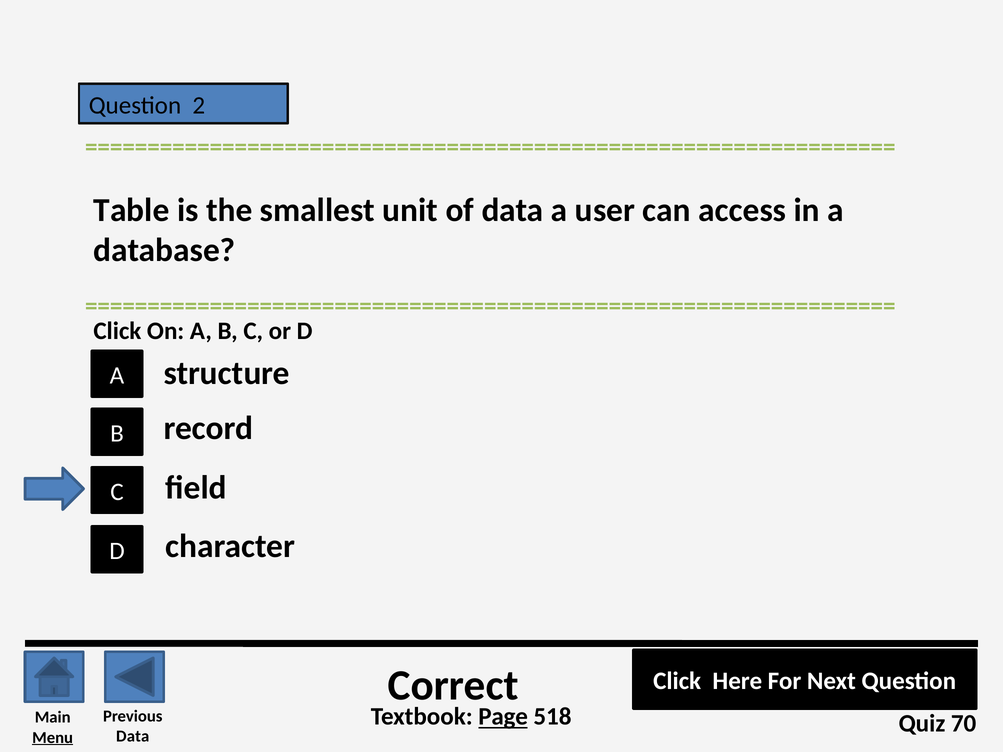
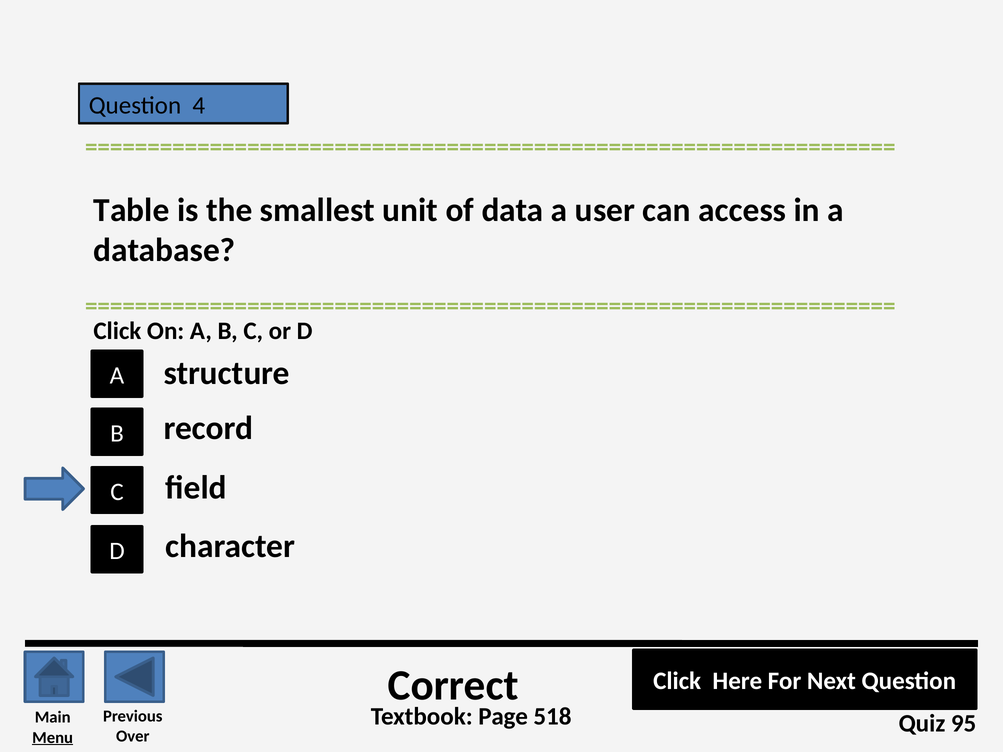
2: 2 -> 4
Page underline: present -> none
70: 70 -> 95
Data at (133, 737): Data -> Over
